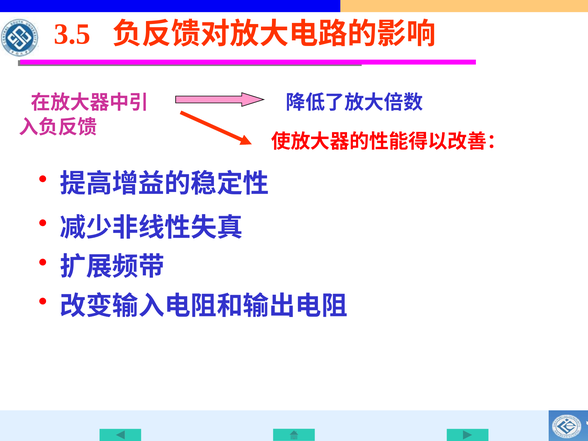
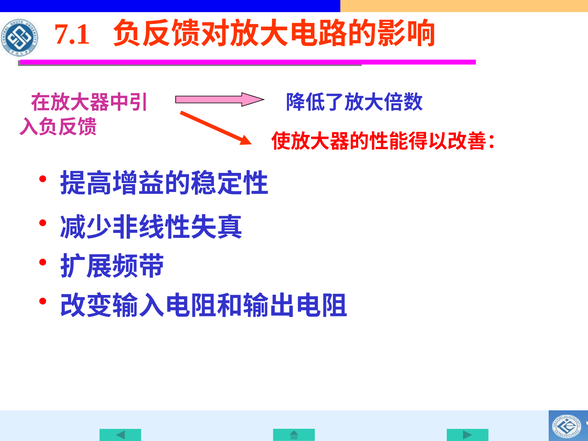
3.5: 3.5 -> 7.1
